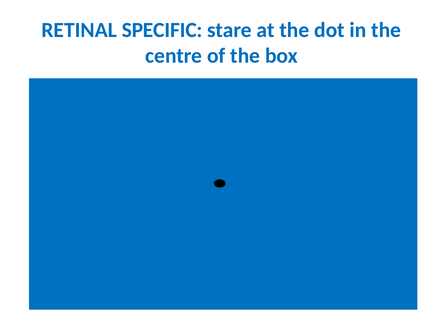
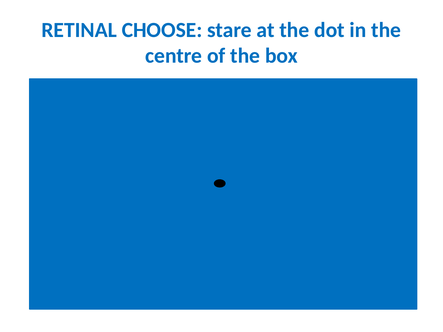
SPECIFIC: SPECIFIC -> CHOOSE
